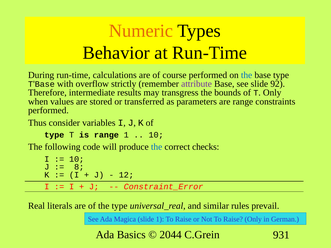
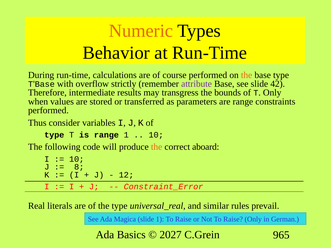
the at (247, 75) colour: blue -> orange
92: 92 -> 42
the at (157, 147) colour: blue -> orange
checks: checks -> aboard
2044: 2044 -> 2027
931: 931 -> 965
